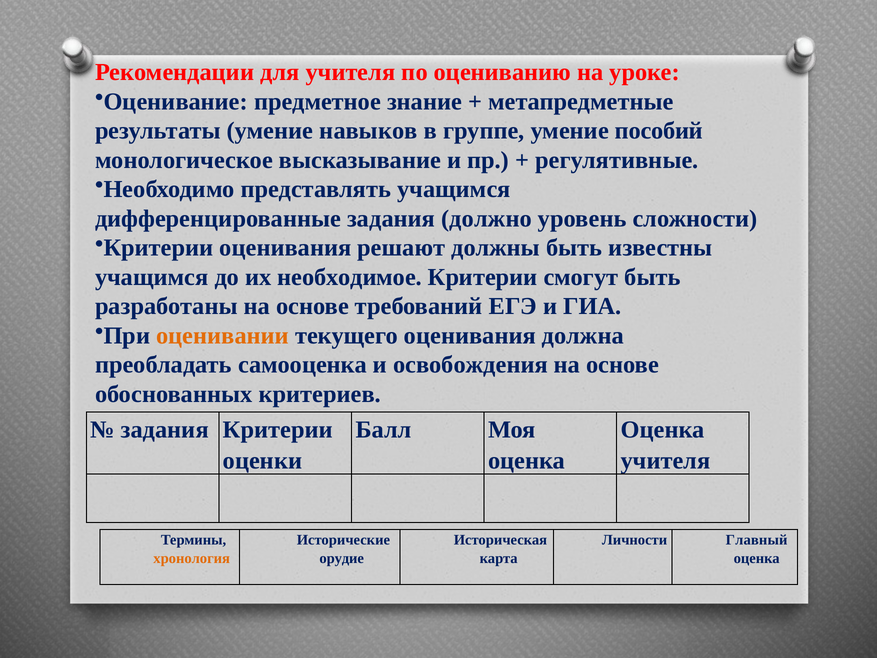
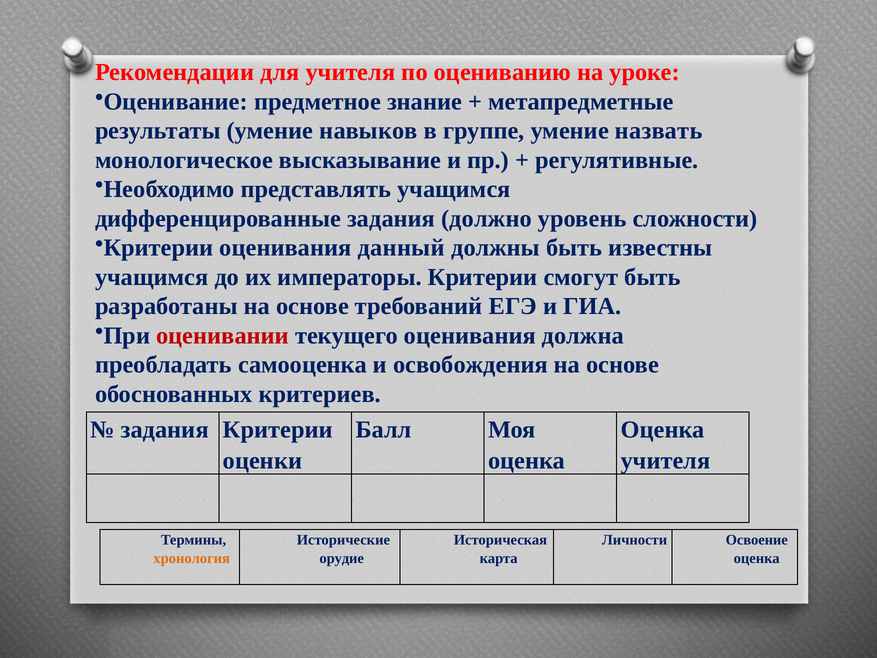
пособий: пособий -> назвать
решают: решают -> данный
необходимое: необходимое -> императоры
оценивании colour: orange -> red
Главный: Главный -> Освоение
